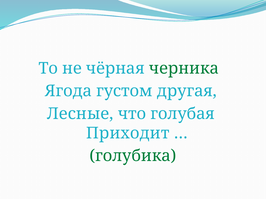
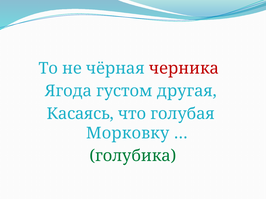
черника colour: green -> red
Лесные: Лесные -> Касаясь
Приходит: Приходит -> Морковку
